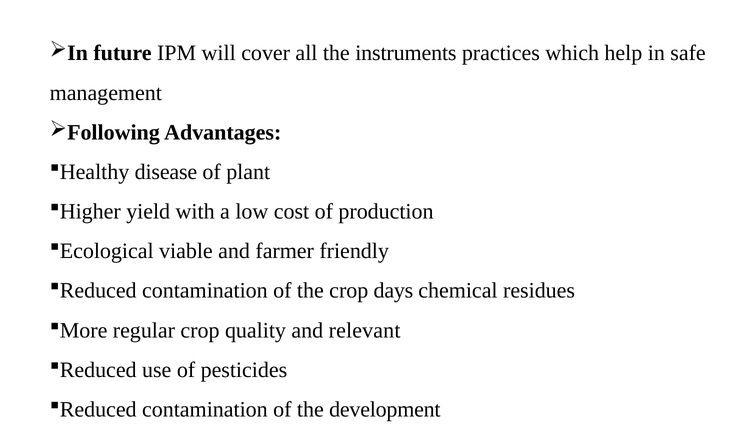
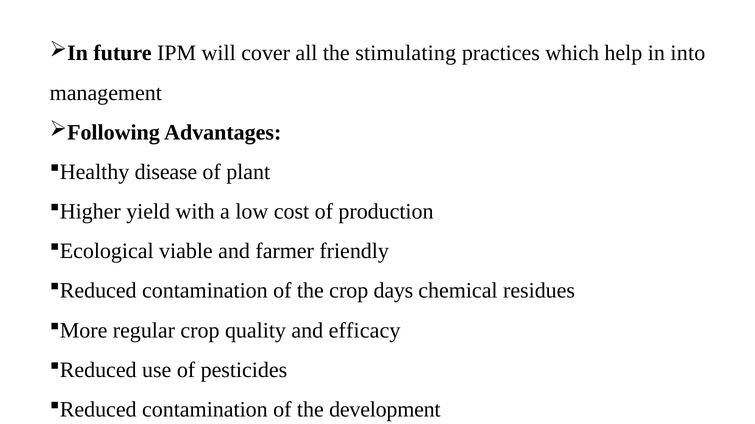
instruments: instruments -> stimulating
safe: safe -> into
relevant: relevant -> efficacy
